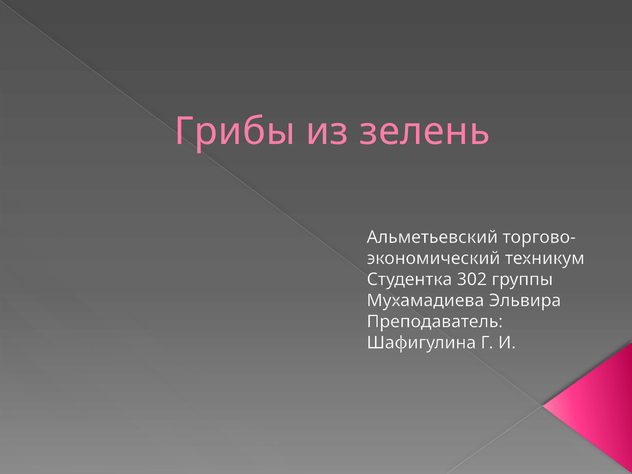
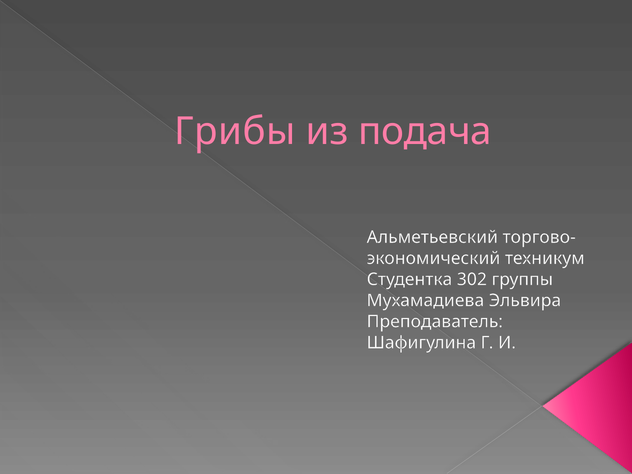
зелень: зелень -> подача
